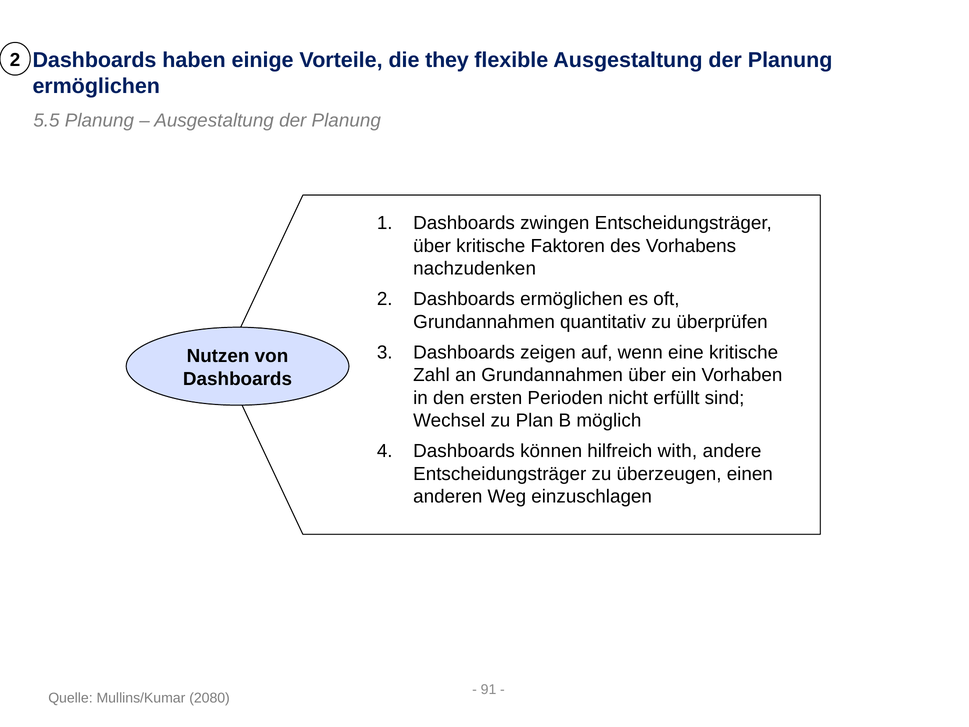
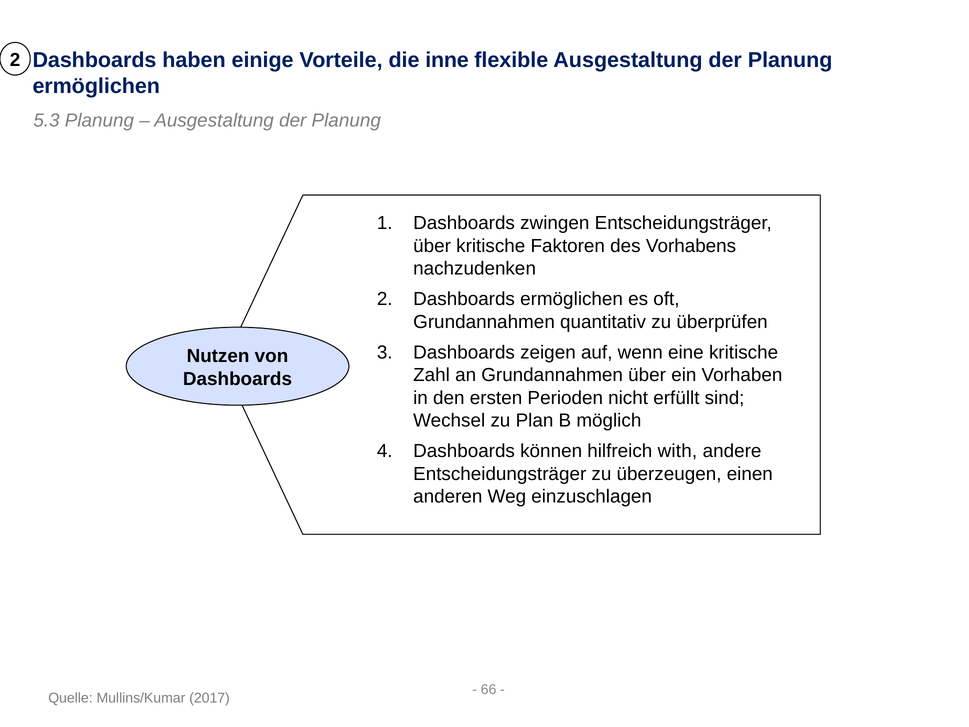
they: they -> inne
5.5: 5.5 -> 5.3
91: 91 -> 66
2080: 2080 -> 2017
